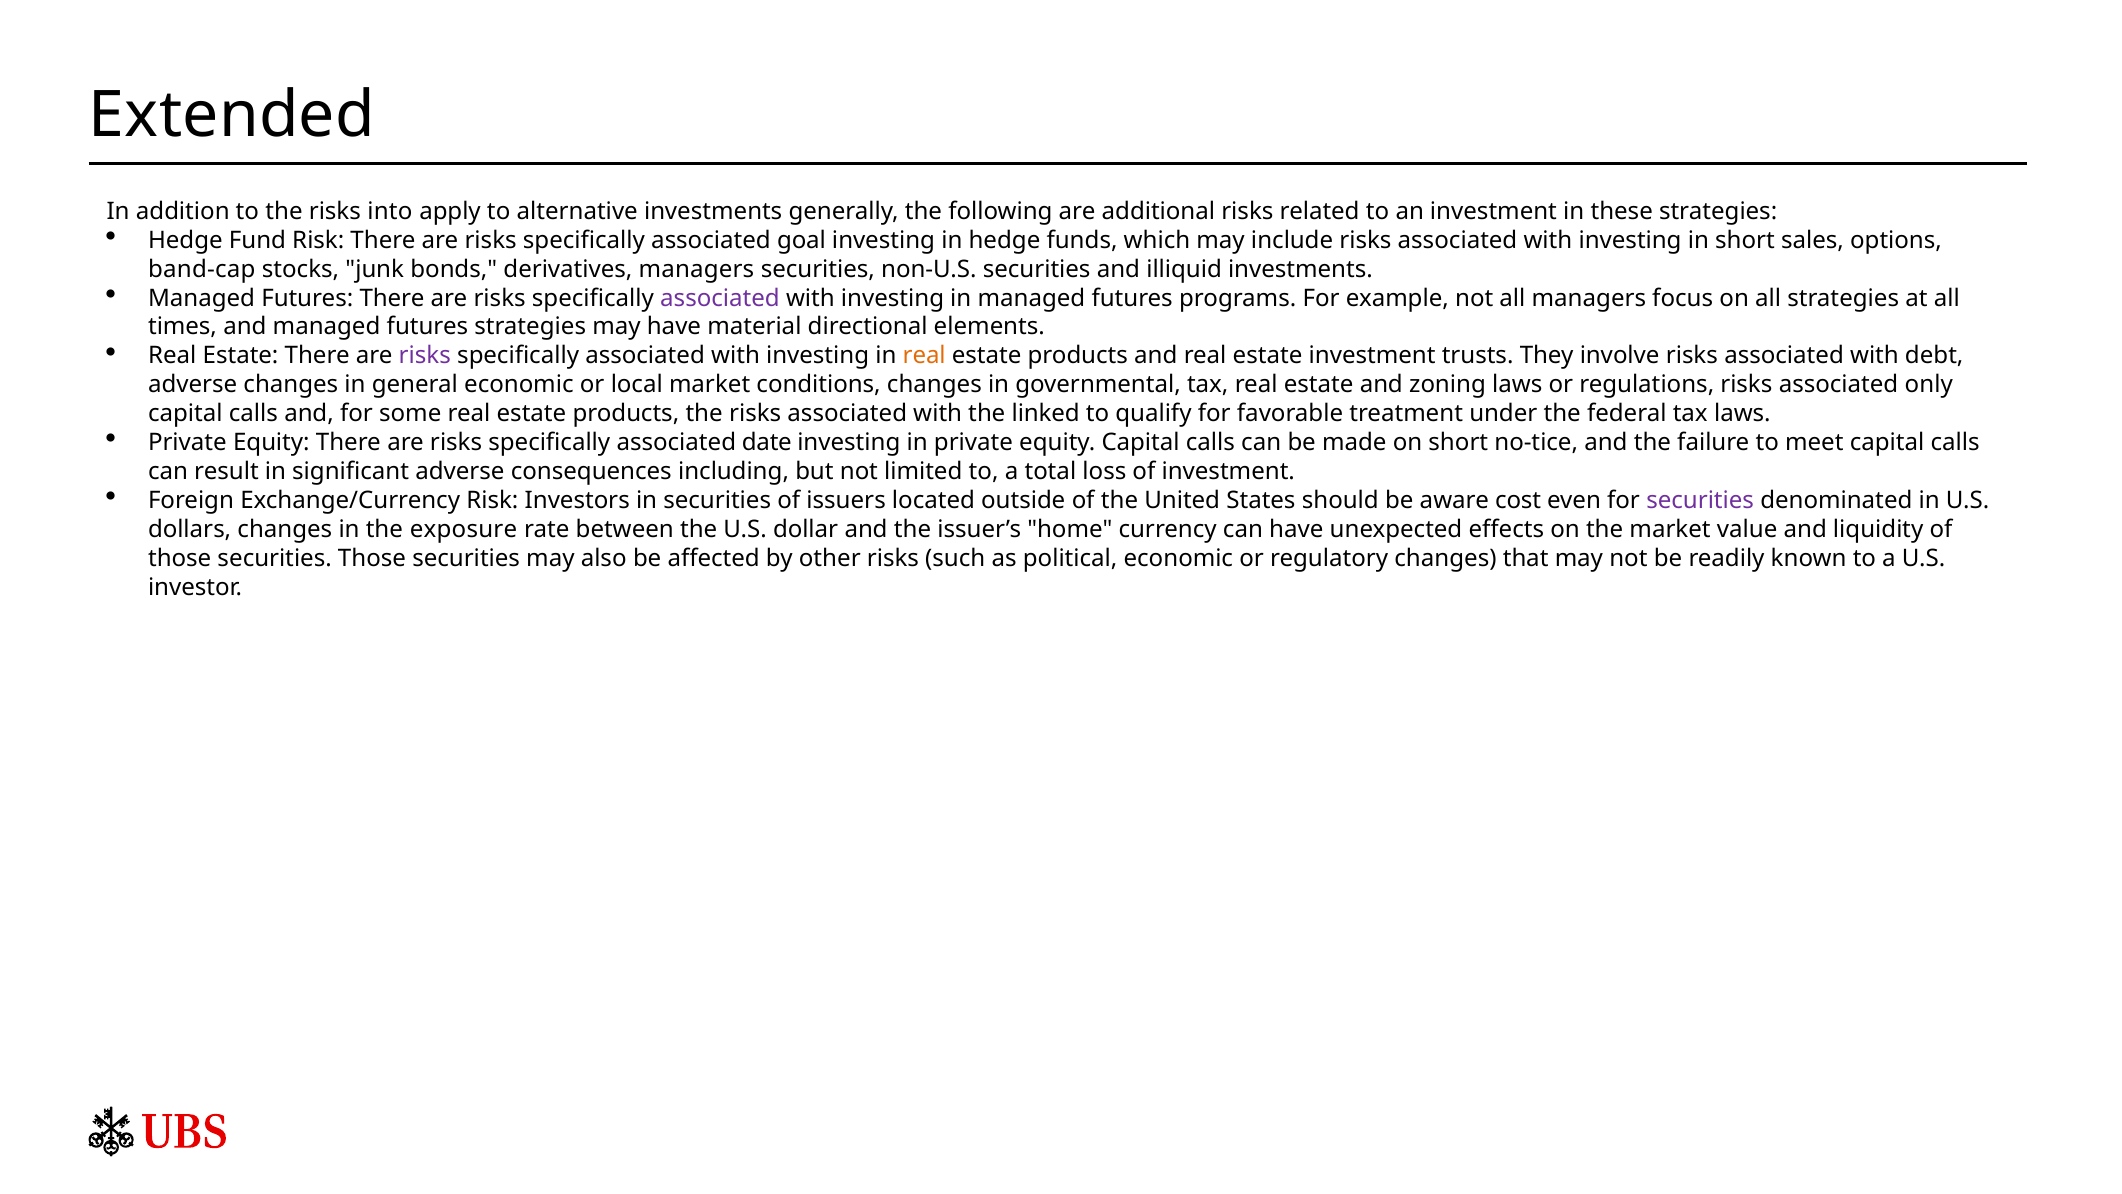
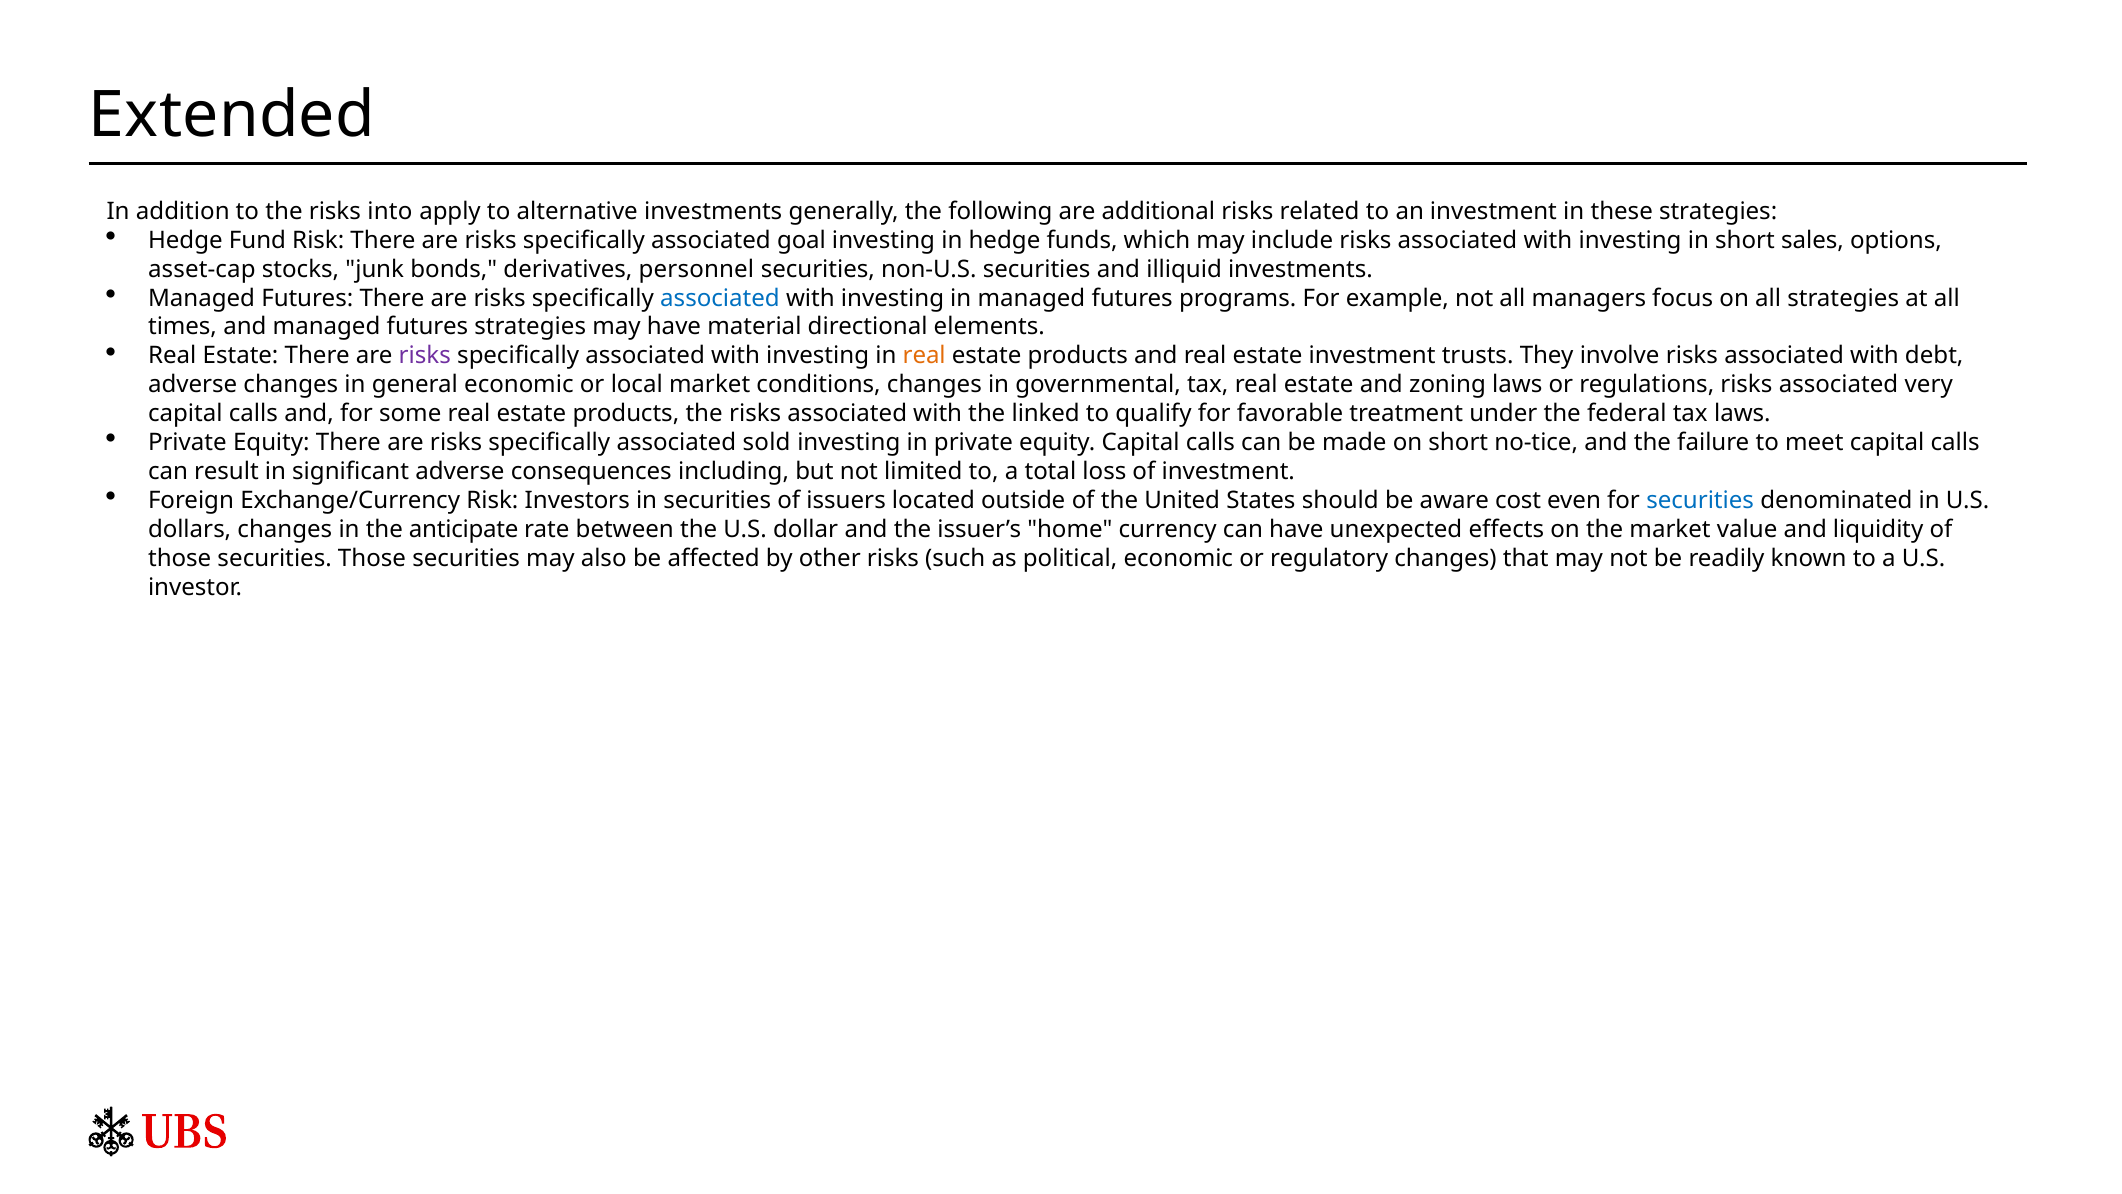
band-cap: band-cap -> asset-cap
derivatives managers: managers -> personnel
associated at (720, 298) colour: purple -> blue
only: only -> very
date: date -> sold
securities at (1700, 501) colour: purple -> blue
exposure: exposure -> anticipate
